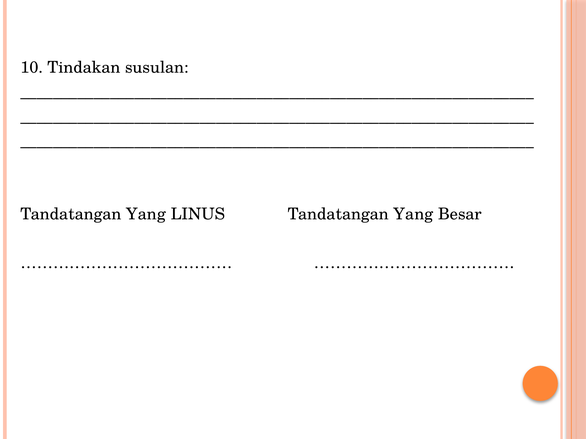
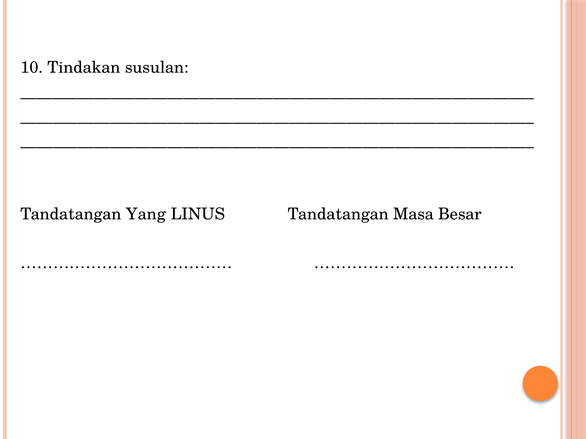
LINUS Tandatangan Yang: Yang -> Masa
